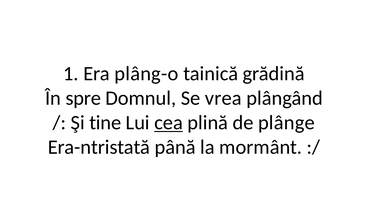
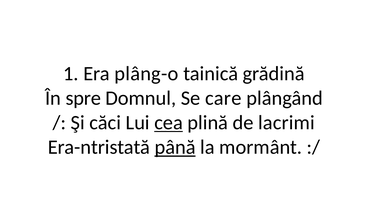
vrea: vrea -> care
tine: tine -> căci
plânge: plânge -> lacrimi
până underline: none -> present
